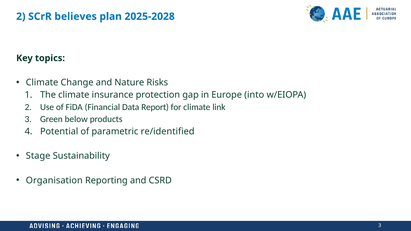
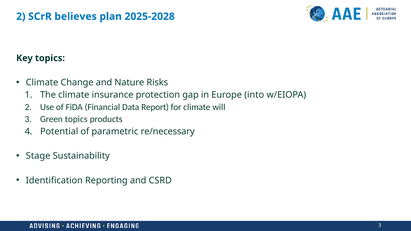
link: link -> will
Green below: below -> topics
re/identified: re/identified -> re/necessary
Organisation: Organisation -> Identification
